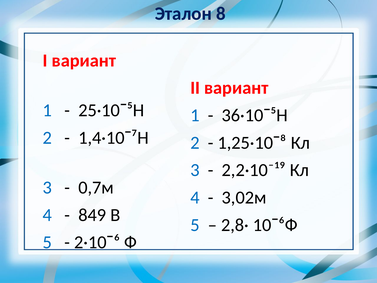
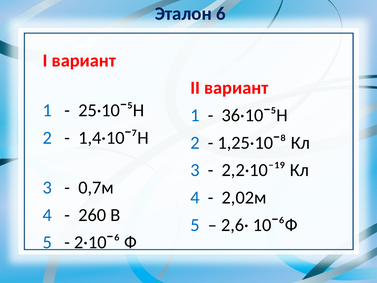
8: 8 -> 6
3,02м: 3,02м -> 2,02м
849: 849 -> 260
2,8·: 2,8· -> 2,6·
